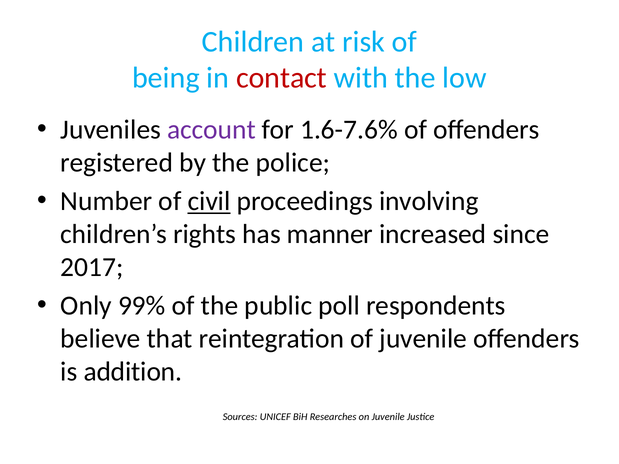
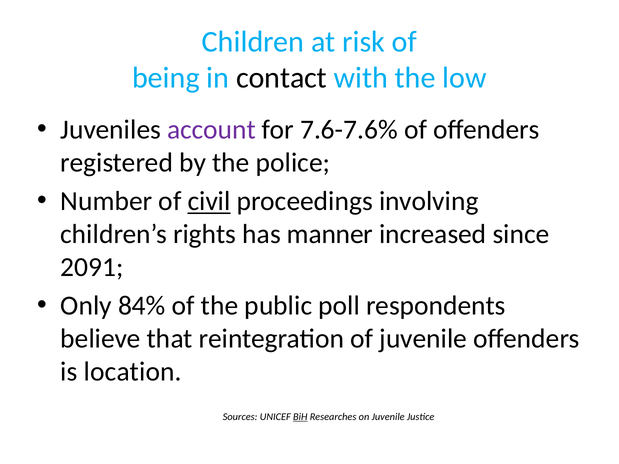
contact colour: red -> black
1.6-7.6%: 1.6-7.6% -> 7.6-7.6%
2017: 2017 -> 2091
99%: 99% -> 84%
addition: addition -> location
BiH underline: none -> present
